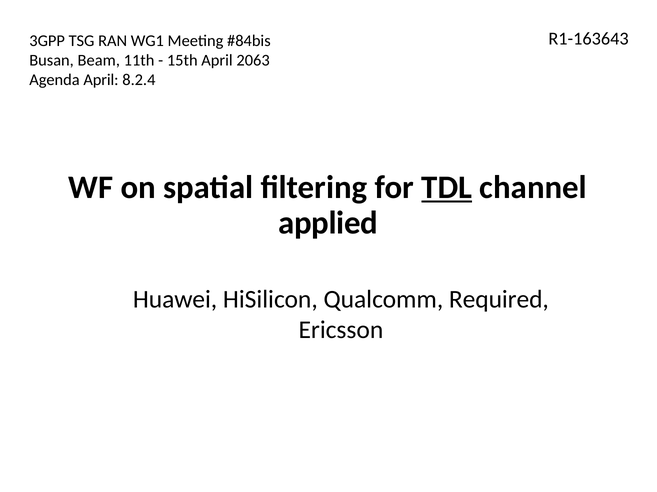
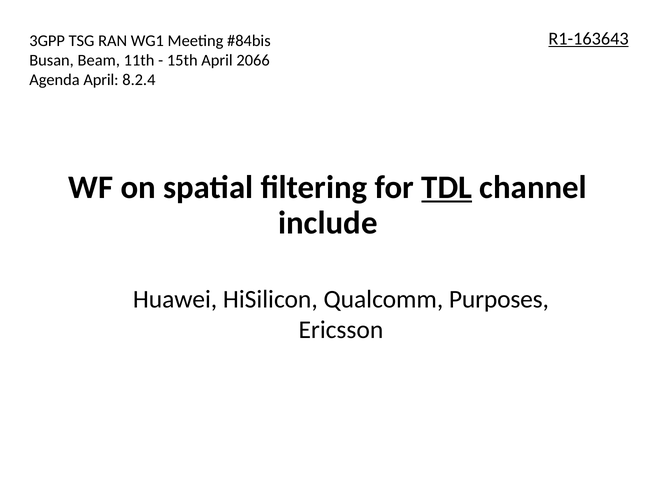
R1-163643 underline: none -> present
2063: 2063 -> 2066
applied: applied -> include
Required: Required -> Purposes
